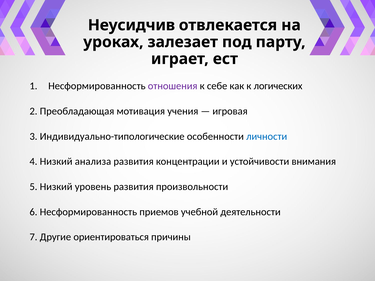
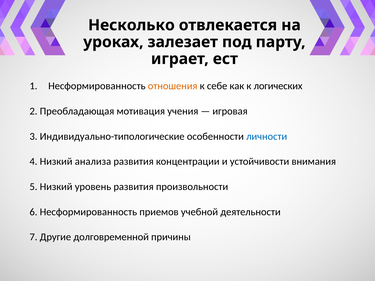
Неусидчив: Неусидчив -> Несколько
отношения colour: purple -> orange
ориентироваться: ориентироваться -> долговременной
